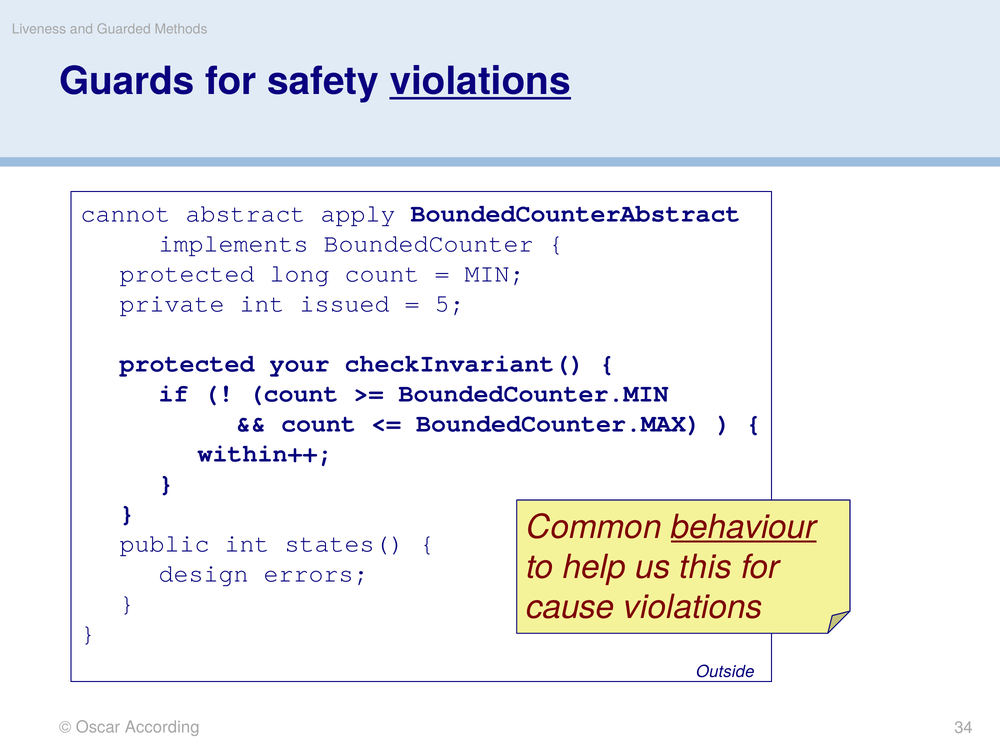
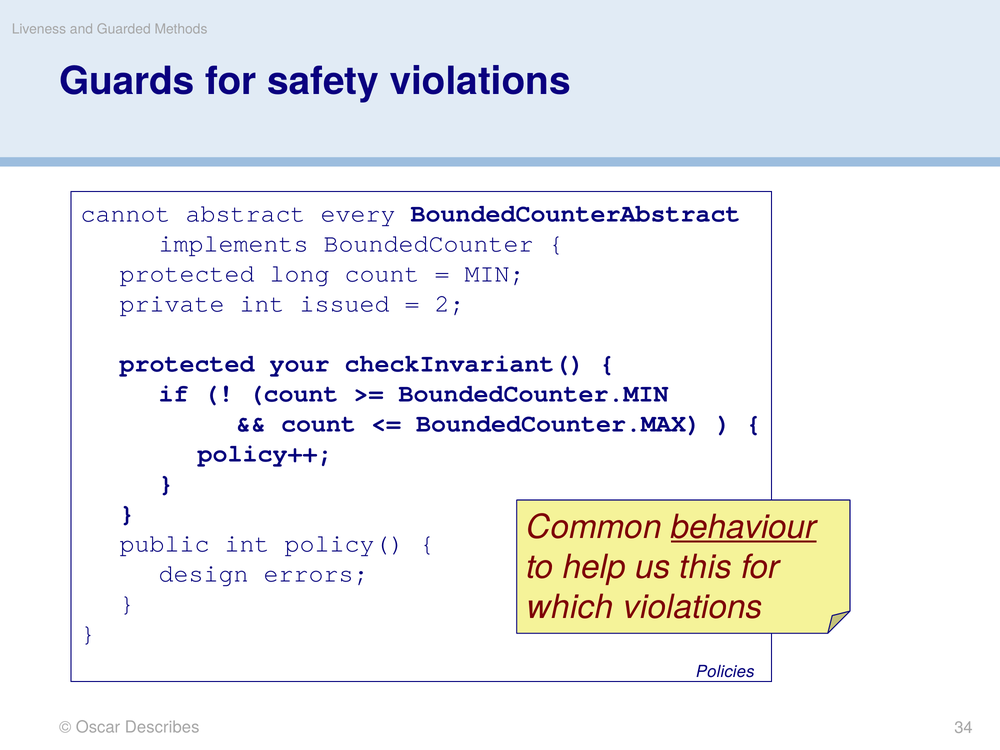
violations at (480, 81) underline: present -> none
apply: apply -> every
5: 5 -> 2
within++: within++ -> policy++
states(: states( -> policy(
cause: cause -> which
Outside: Outside -> Policies
According: According -> Describes
